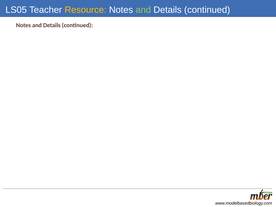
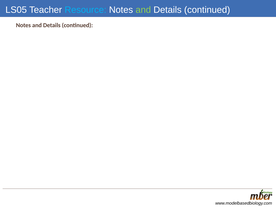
Resource colour: yellow -> light blue
